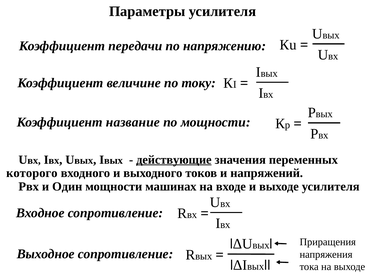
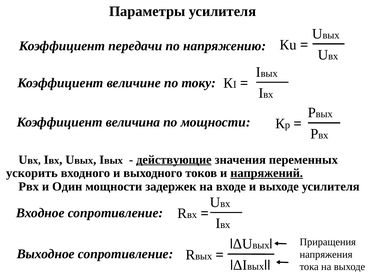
название: название -> величина
которого: которого -> ускорить
напряжений underline: none -> present
машинах: машинах -> задержек
